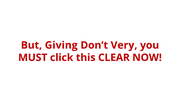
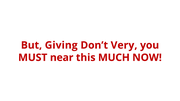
click: click -> near
CLEAR: CLEAR -> MUCH
